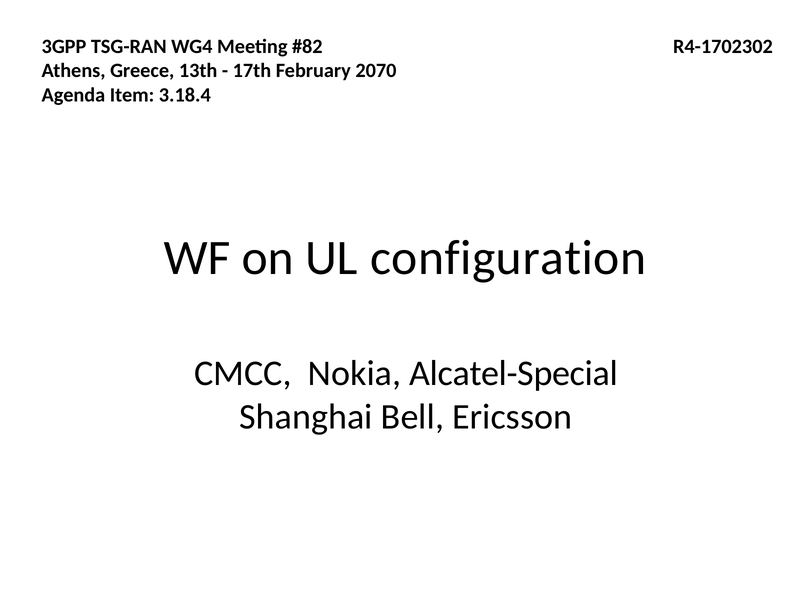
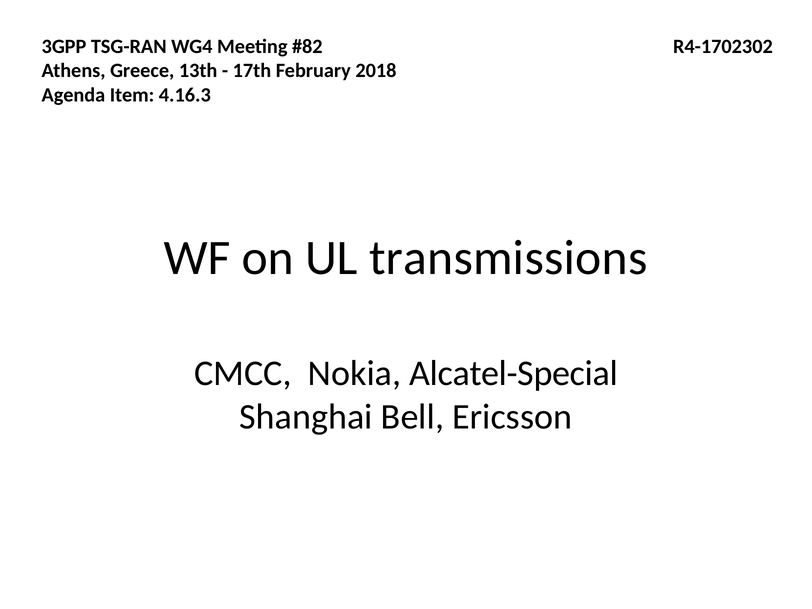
2070: 2070 -> 2018
3.18.4: 3.18.4 -> 4.16.3
configuration: configuration -> transmissions
